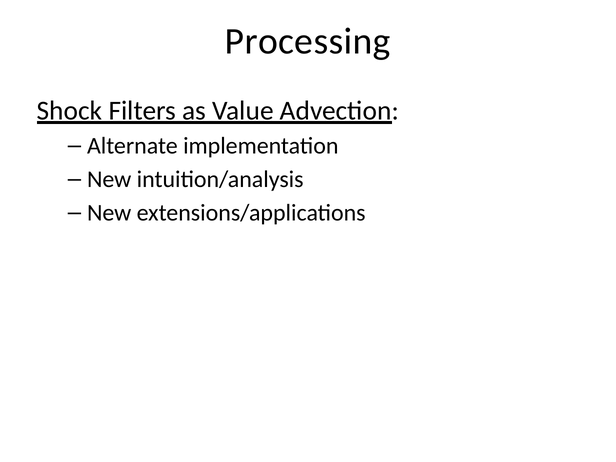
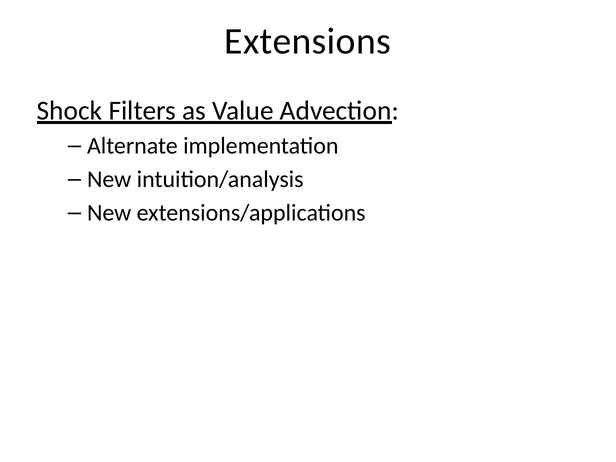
Processing: Processing -> Extensions
